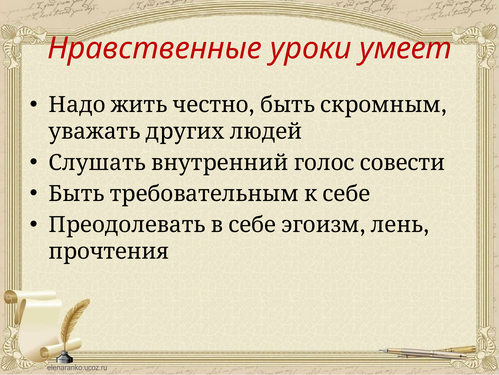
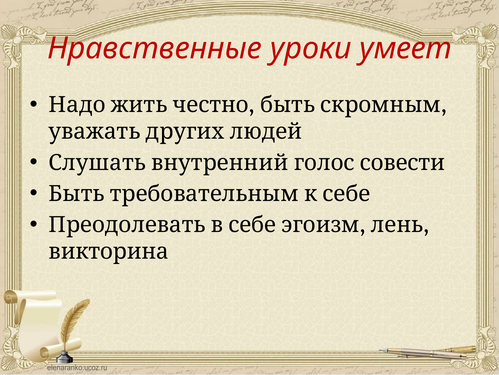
прочтения: прочтения -> викторина
